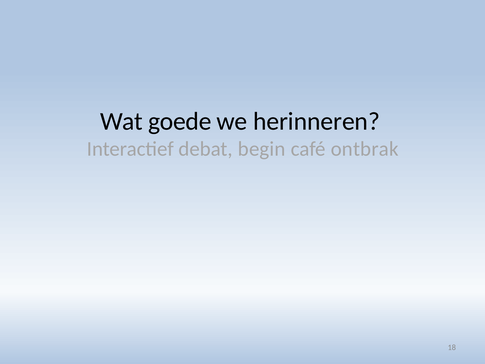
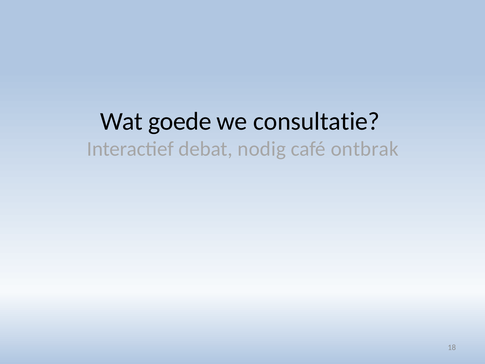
herinneren: herinneren -> consultatie
begin: begin -> nodig
